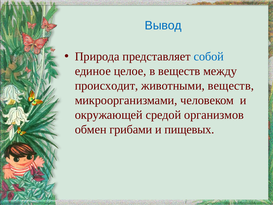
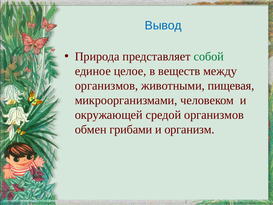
собой colour: blue -> green
происходит at (106, 86): происходит -> организмов
животными веществ: веществ -> пищевая
пищевых: пищевых -> организм
